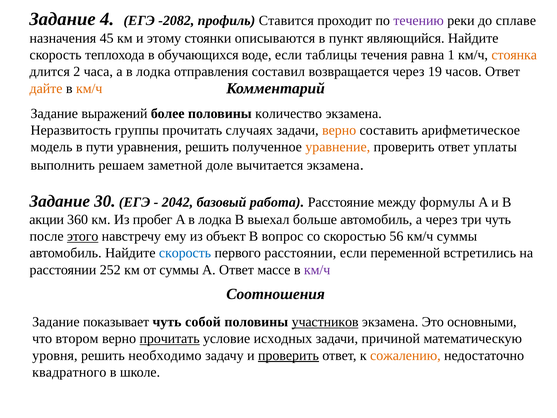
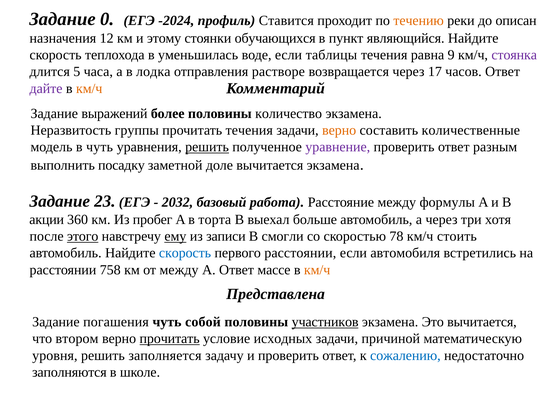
4: 4 -> 0
-2082: -2082 -> -2024
течению colour: purple -> orange
сплаве: сплаве -> описан
45: 45 -> 12
описываются: описываются -> обучающихся
обучающихся: обучающихся -> уменьшилась
1: 1 -> 9
стоянка colour: orange -> purple
2: 2 -> 5
составил: составил -> растворе
19: 19 -> 17
дайте colour: orange -> purple
прочитать случаях: случаях -> течения
арифметическое: арифметическое -> количественные
в пути: пути -> чуть
решить at (207, 147) underline: none -> present
уравнение colour: orange -> purple
уплаты: уплаты -> разным
решаем: решаем -> посадку
30: 30 -> 23
2042: 2042 -> 2032
A в лодка: лодка -> торта
три чуть: чуть -> хотя
ему underline: none -> present
объект: объект -> записи
вопрос: вопрос -> смогли
56: 56 -> 78
км/ч суммы: суммы -> стоить
переменной: переменной -> автомобиля
252: 252 -> 758
от суммы: суммы -> между
км/ч at (317, 270) colour: purple -> orange
Соотношения: Соотношения -> Представлена
показывает: показывает -> погашения
Это основными: основными -> вычитается
необходимо: необходимо -> заполняется
проверить at (288, 355) underline: present -> none
сожалению colour: orange -> blue
квадратного: квадратного -> заполняются
